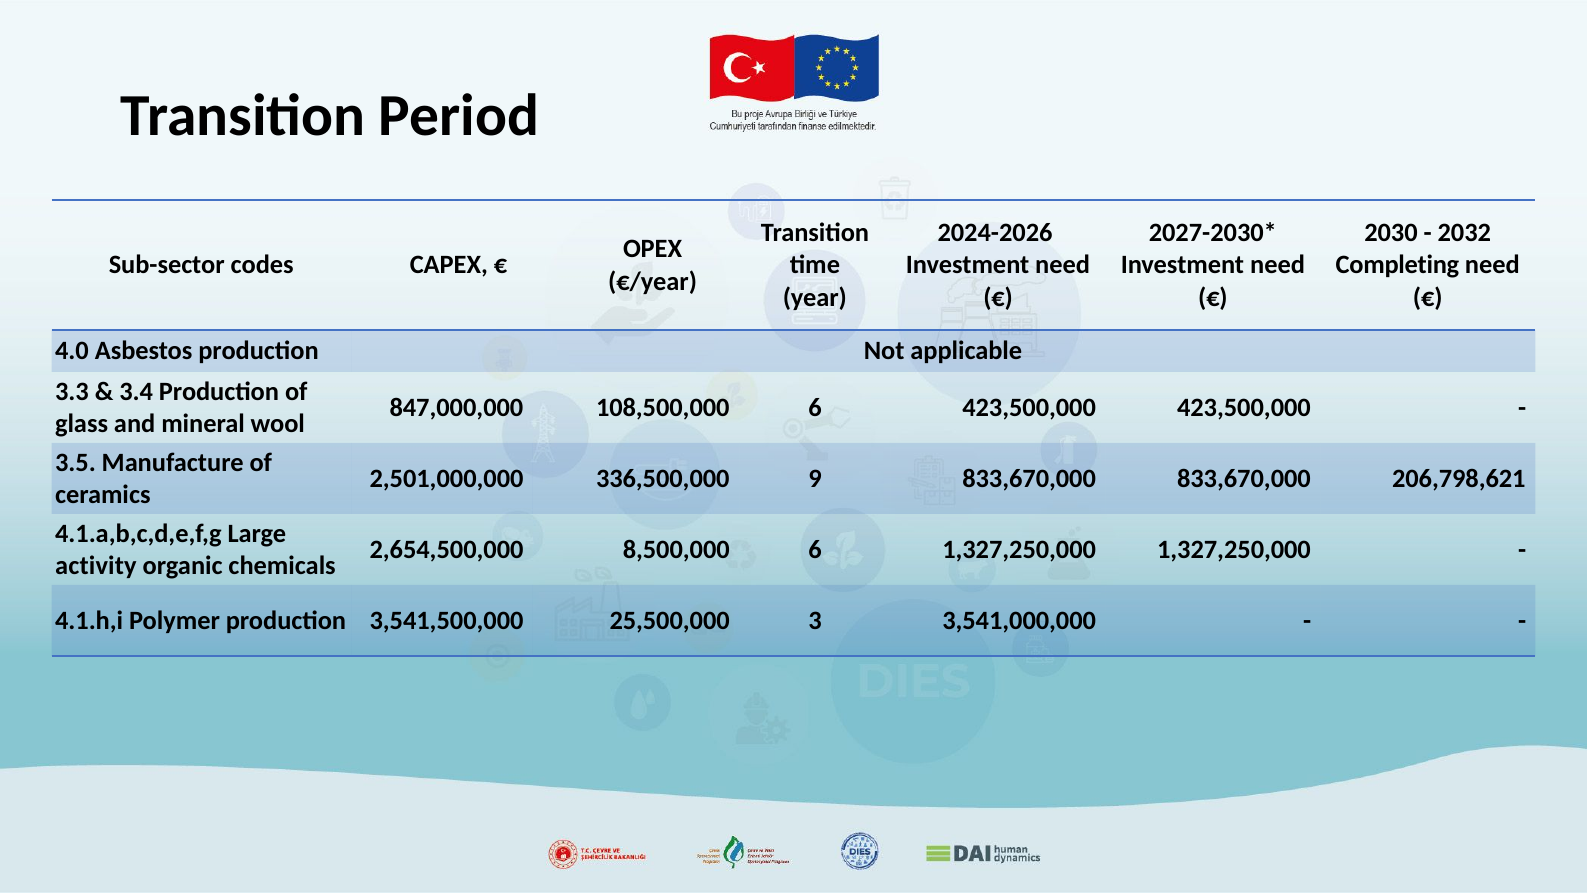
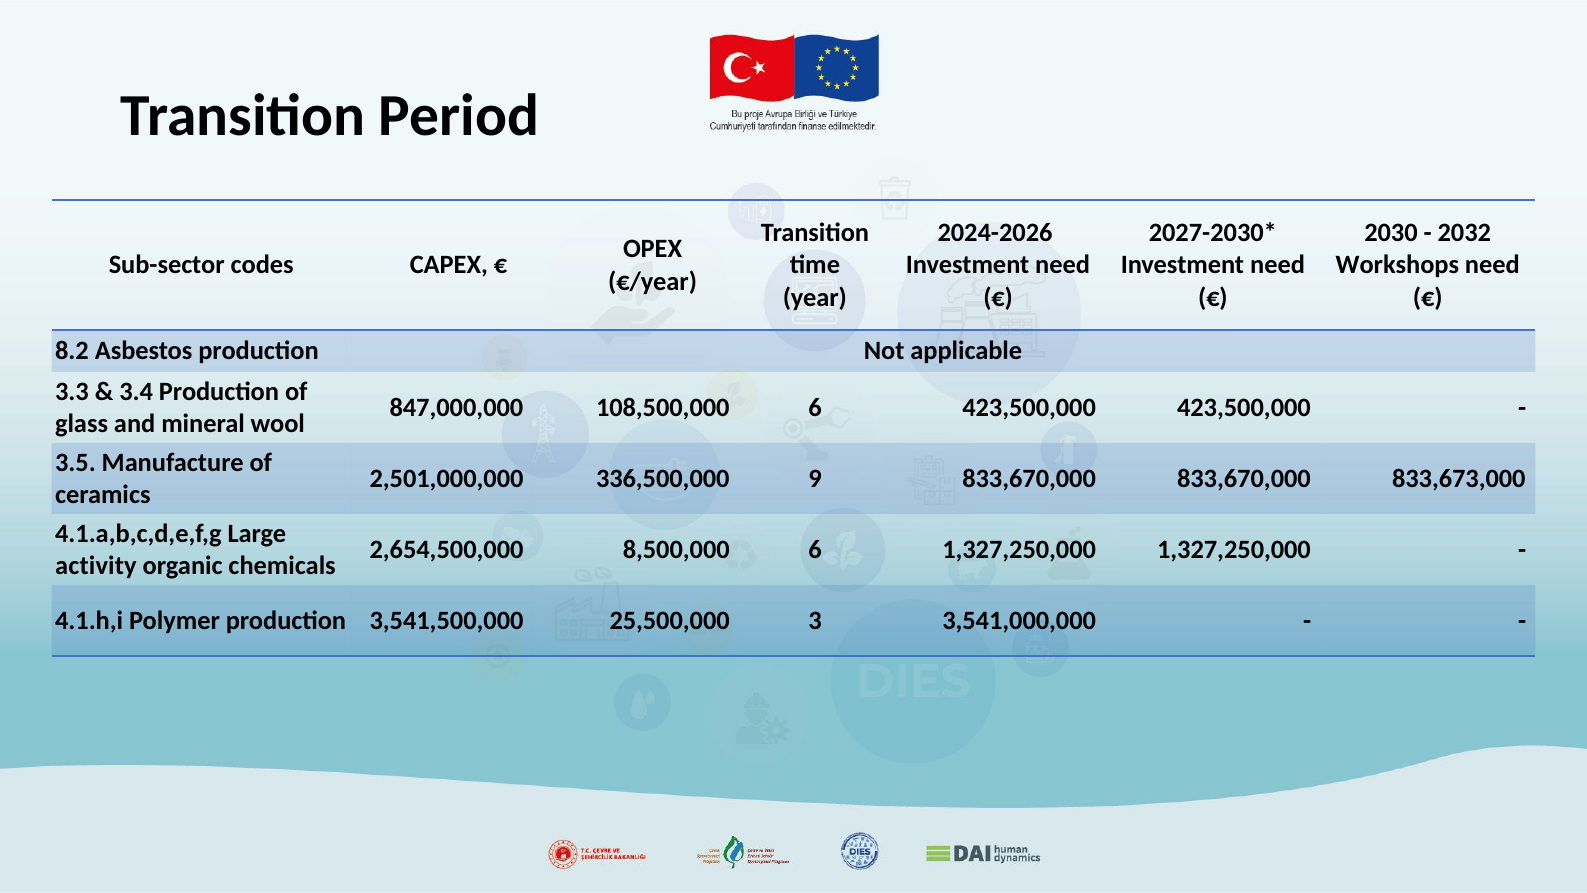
Completing: Completing -> Workshops
4.0: 4.0 -> 8.2
206,798,621: 206,798,621 -> 833,673,000
